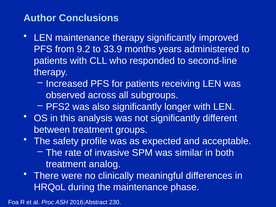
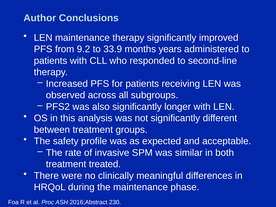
analog: analog -> treated
